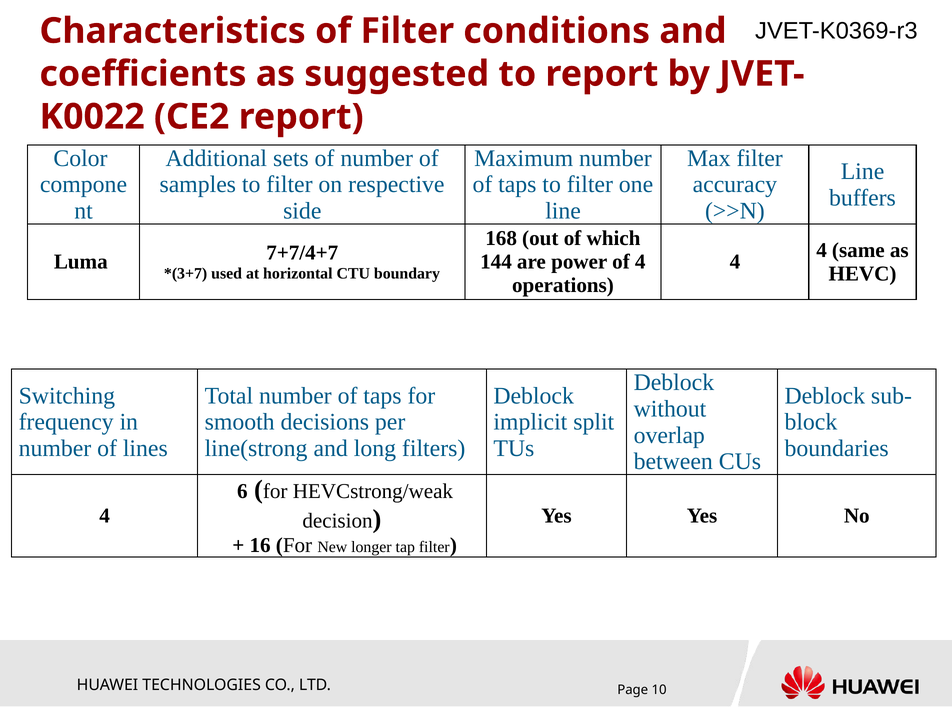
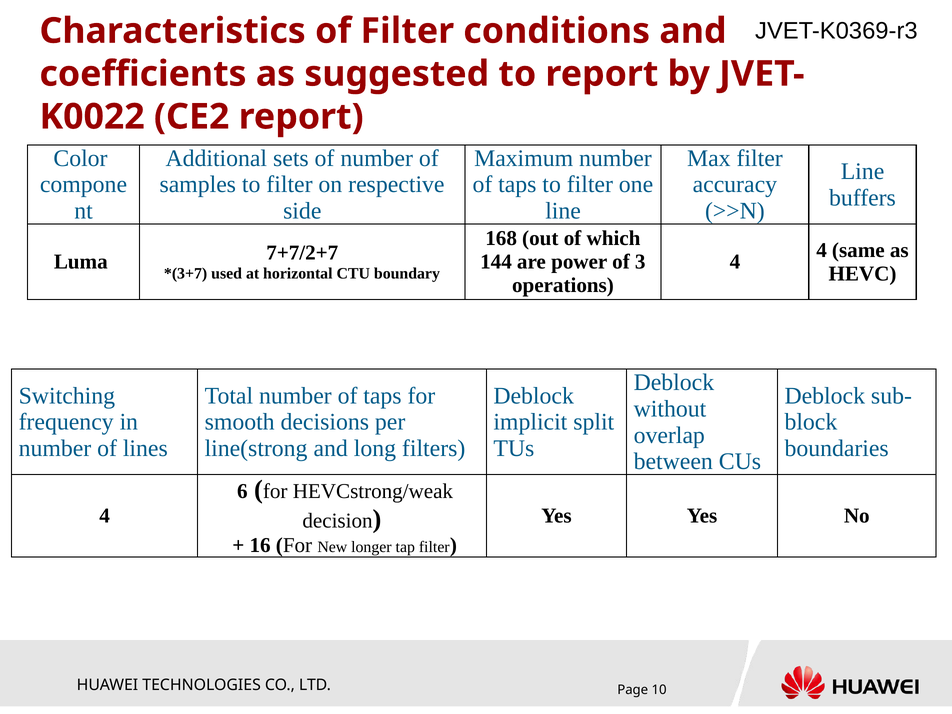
7+7/4+7: 7+7/4+7 -> 7+7/2+7
of 4: 4 -> 3
